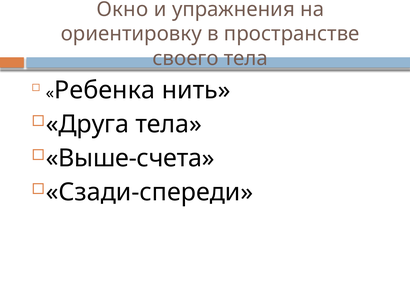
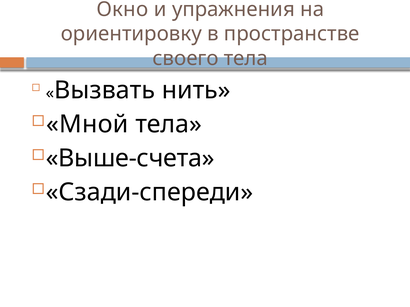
Ребенка: Ребенка -> Вызвать
Друга: Друга -> Мной
